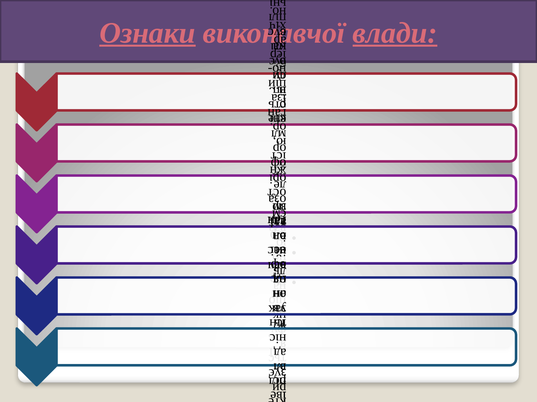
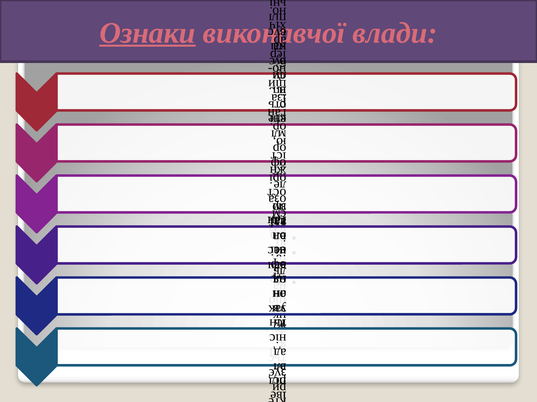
влади underline: present -> none
